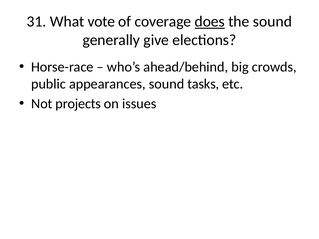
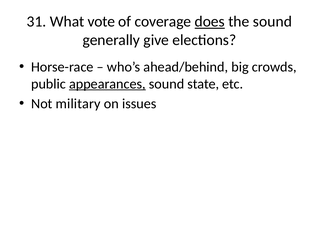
appearances underline: none -> present
tasks: tasks -> state
projects: projects -> military
